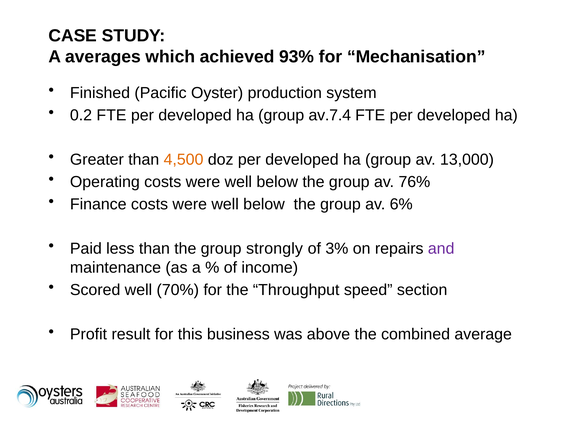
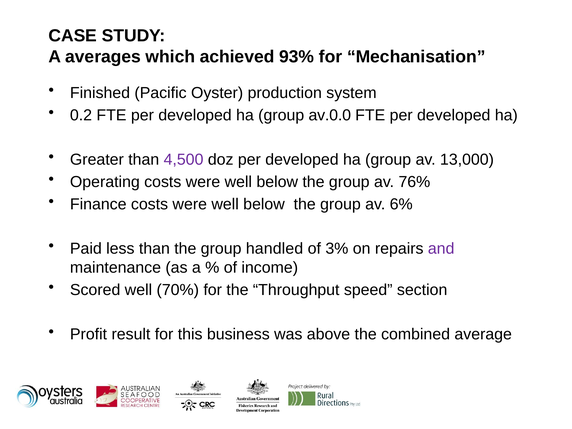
av.7.4: av.7.4 -> av.0.0
4,500 colour: orange -> purple
strongly: strongly -> handled
